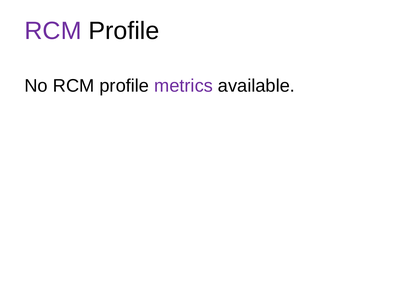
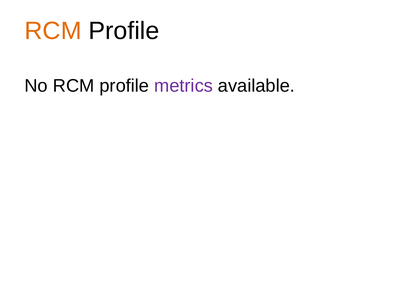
RCM at (53, 31) colour: purple -> orange
